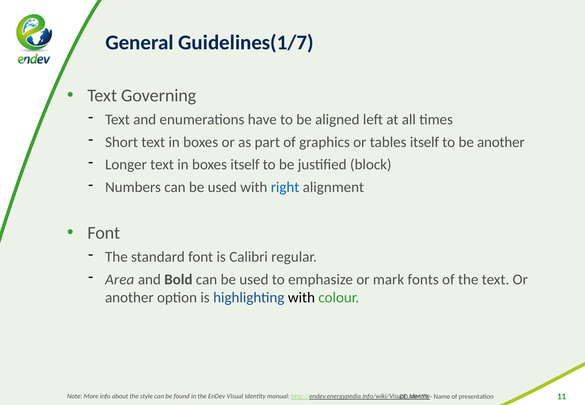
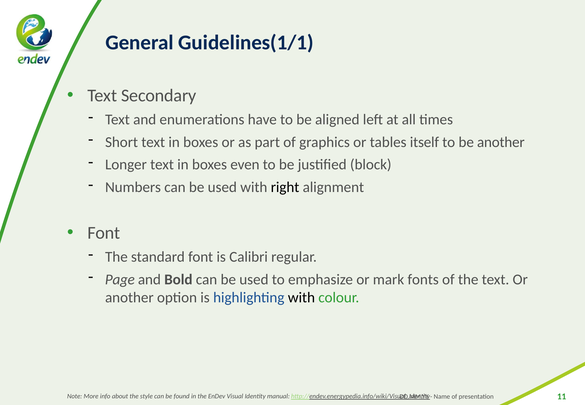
Guidelines(1/7: Guidelines(1/7 -> Guidelines(1/1
Governing: Governing -> Secondary
boxes itself: itself -> even
right colour: blue -> black
Area: Area -> Page
